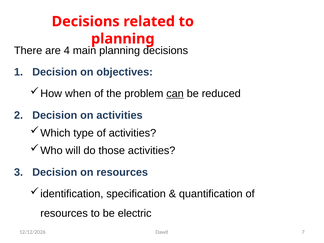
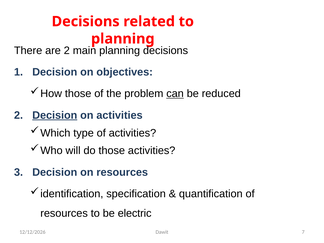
are 4: 4 -> 2
when at (78, 94): when -> those
Decision at (55, 115) underline: none -> present
